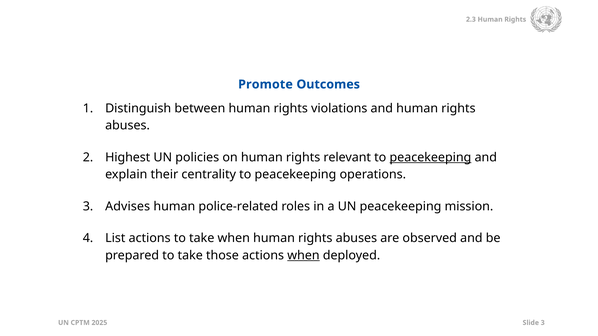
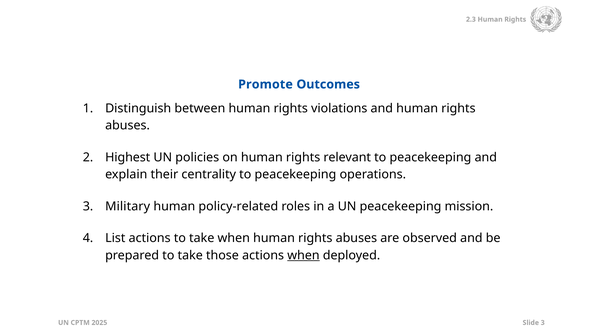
peacekeeping at (430, 157) underline: present -> none
Advises: Advises -> Military
police-related: police-related -> policy-related
